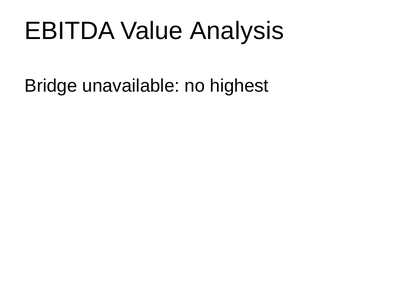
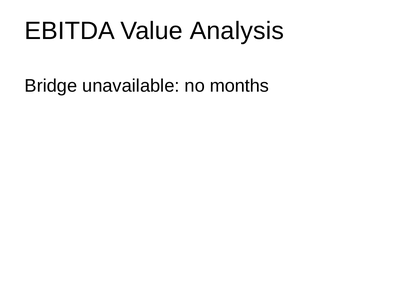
highest: highest -> months
